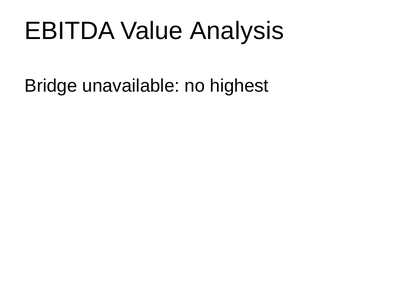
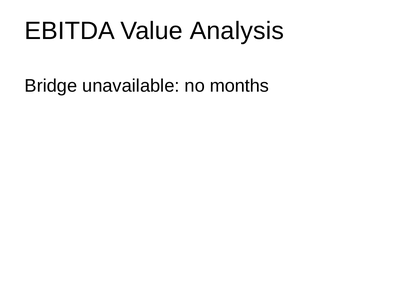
highest: highest -> months
